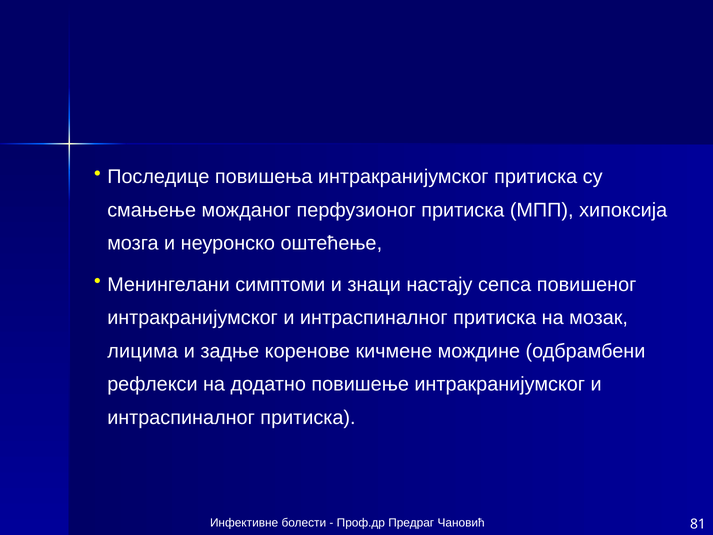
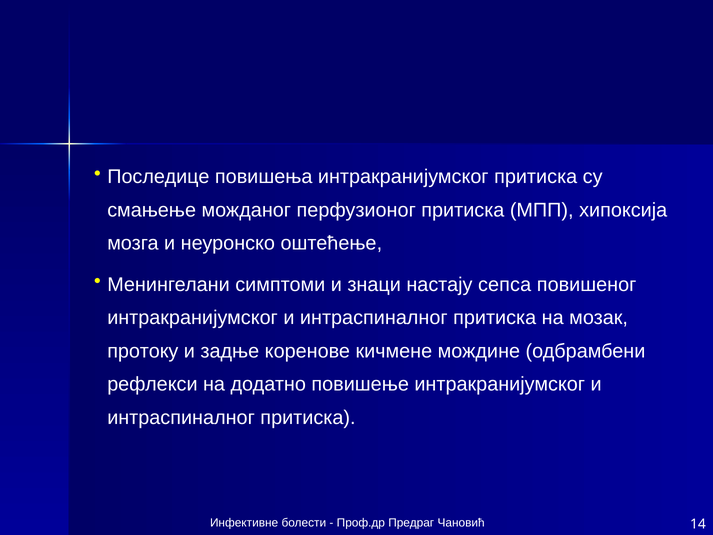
лицима: лицима -> протоку
81: 81 -> 14
